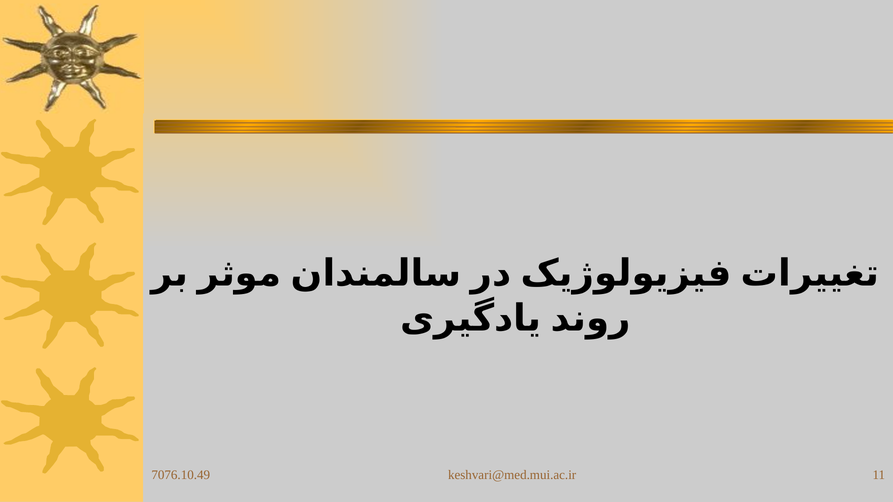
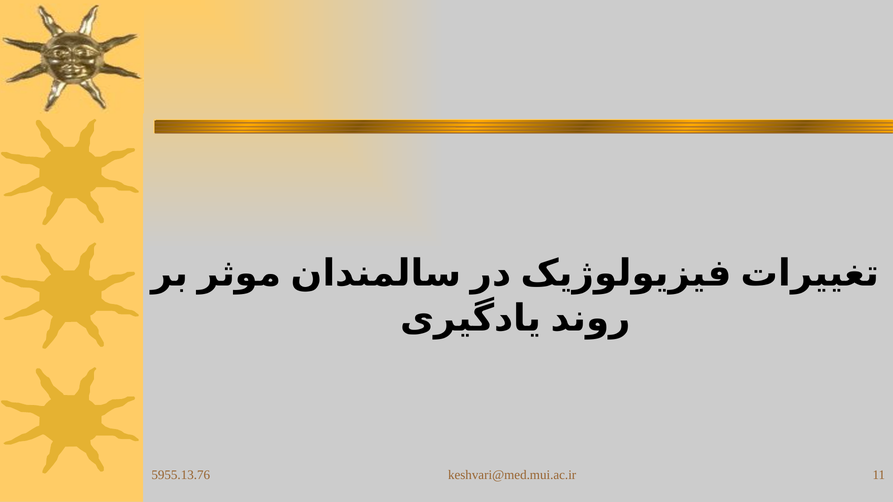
7076.10.49: 7076.10.49 -> 5955.13.76
